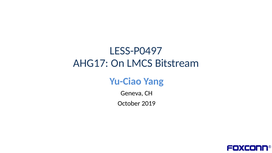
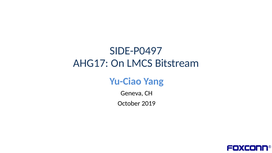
LESS-P0497: LESS-P0497 -> SIDE-P0497
